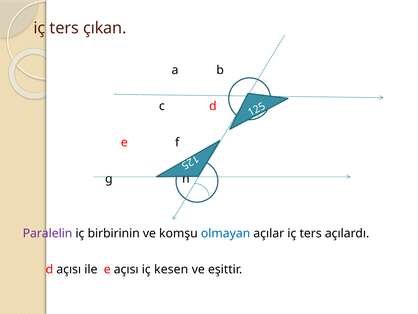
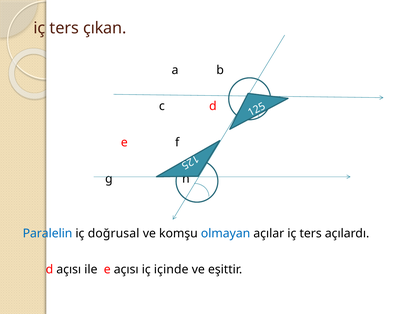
Paralelin colour: purple -> blue
birbirinin: birbirinin -> doğrusal
kesen: kesen -> içinde
